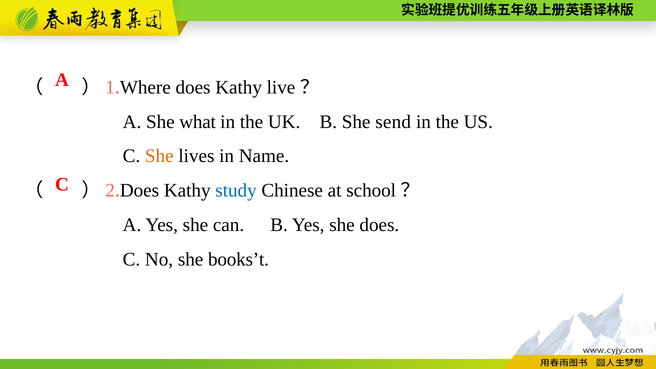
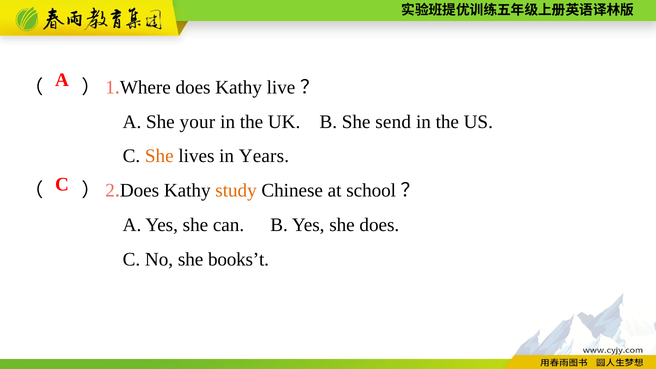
what: what -> your
Name: Name -> Years
study colour: blue -> orange
